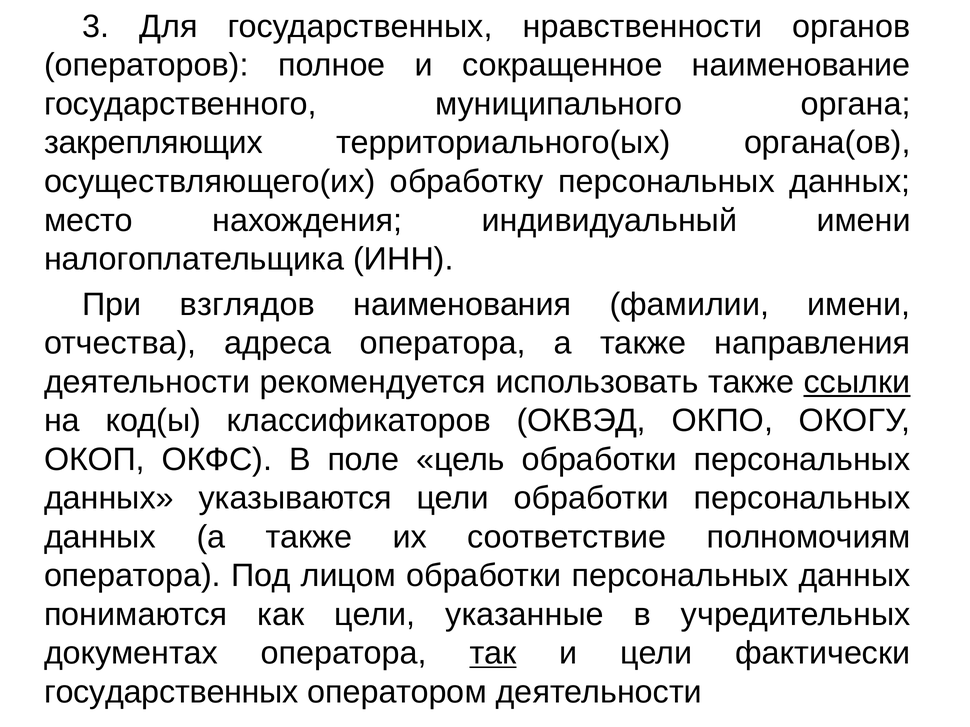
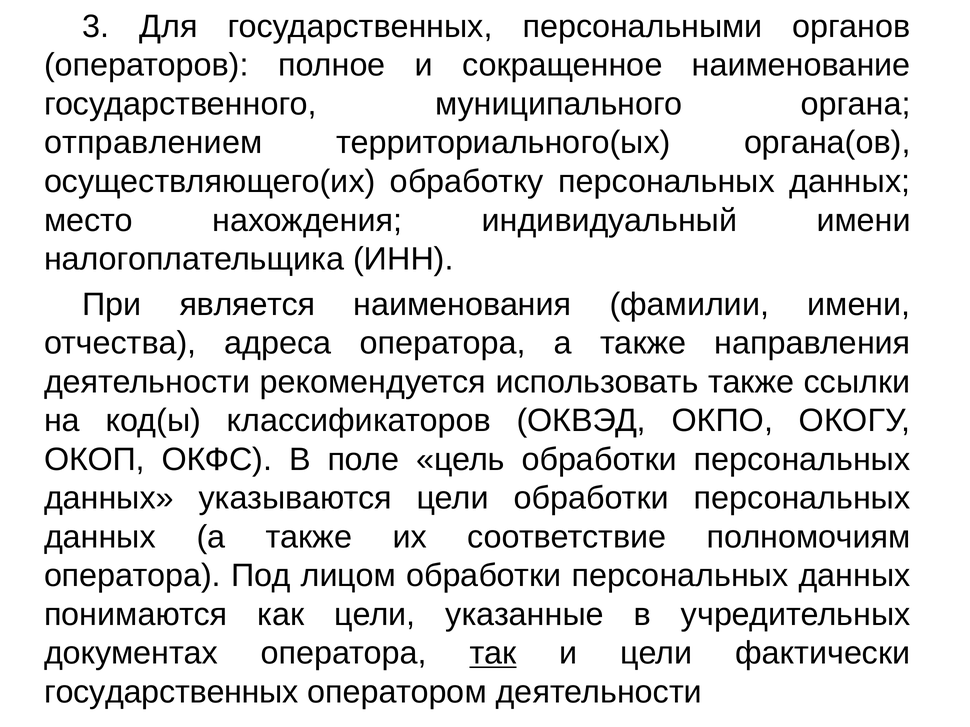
нравственности: нравственности -> персональными
закрепляющих: закрепляющих -> отправлением
взглядов: взглядов -> является
ссылки underline: present -> none
